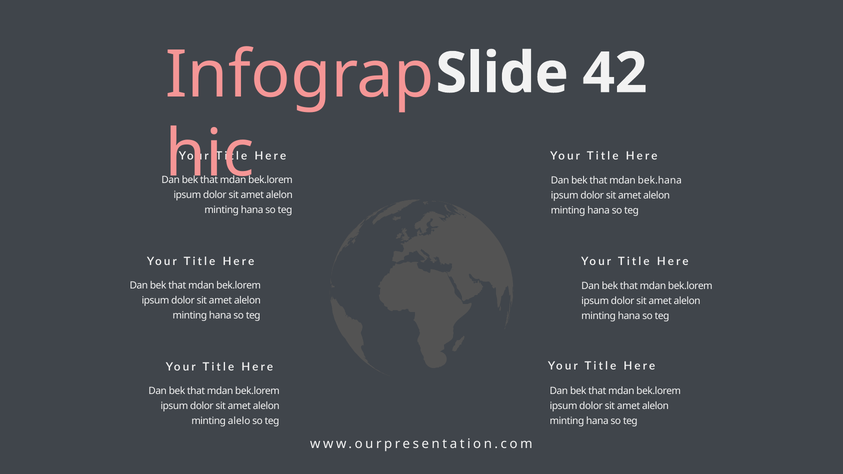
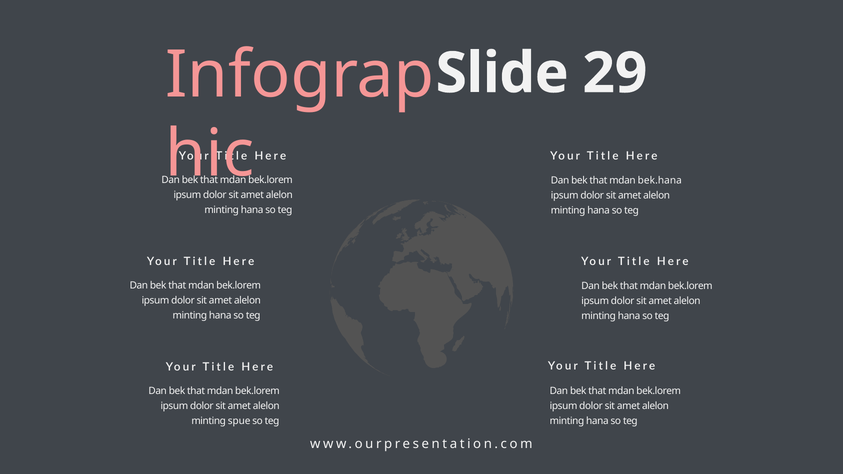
42: 42 -> 29
alelo: alelo -> spue
